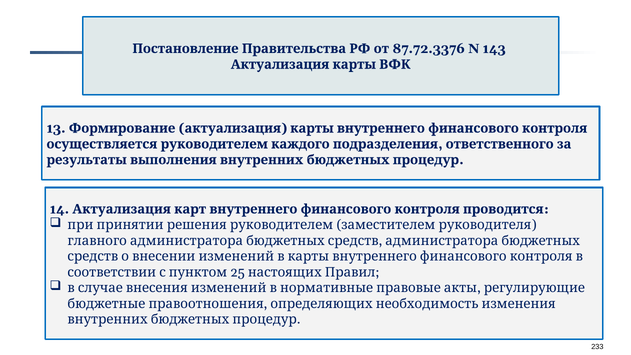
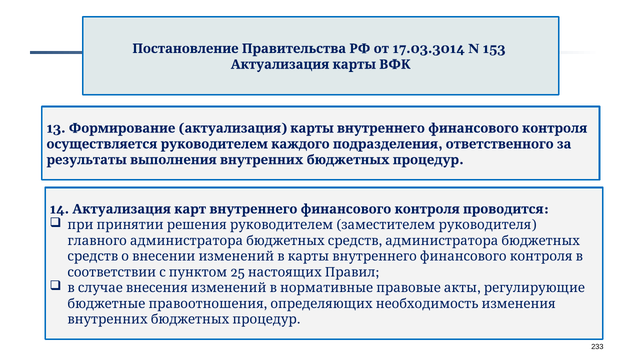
87.72.3376: 87.72.3376 -> 17.03.3014
143: 143 -> 153
